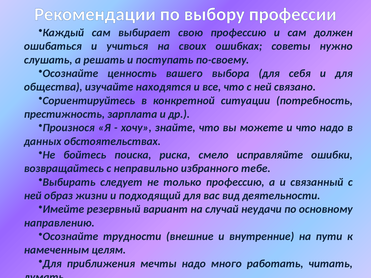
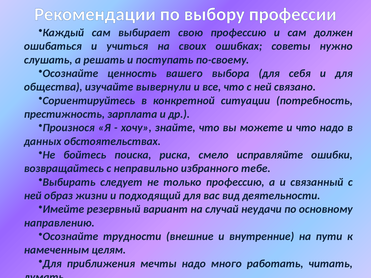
находятся: находятся -> вывернули
